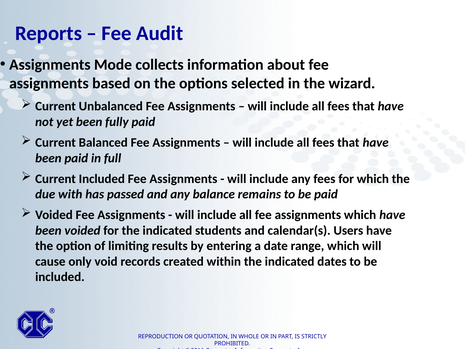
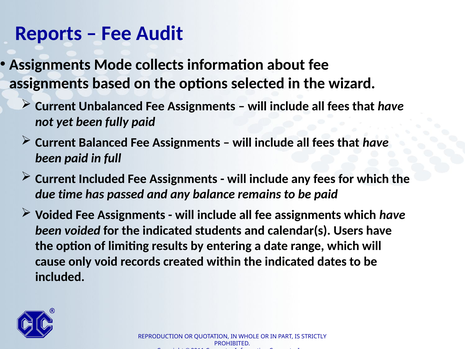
with: with -> time
